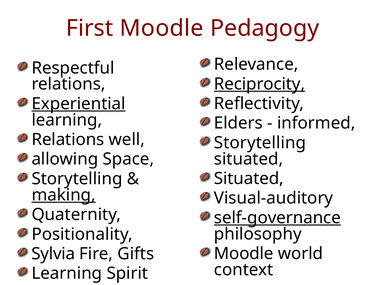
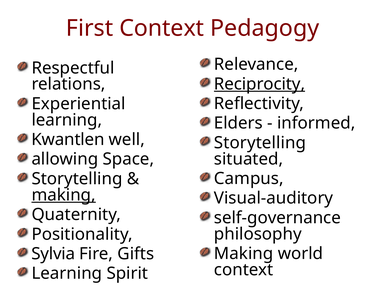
First Moodle: Moodle -> Context
Experiential underline: present -> none
Relations at (68, 140): Relations -> Kwantlen
Situated at (249, 179): Situated -> Campus
self-governance underline: present -> none
Moodle at (244, 254): Moodle -> Making
